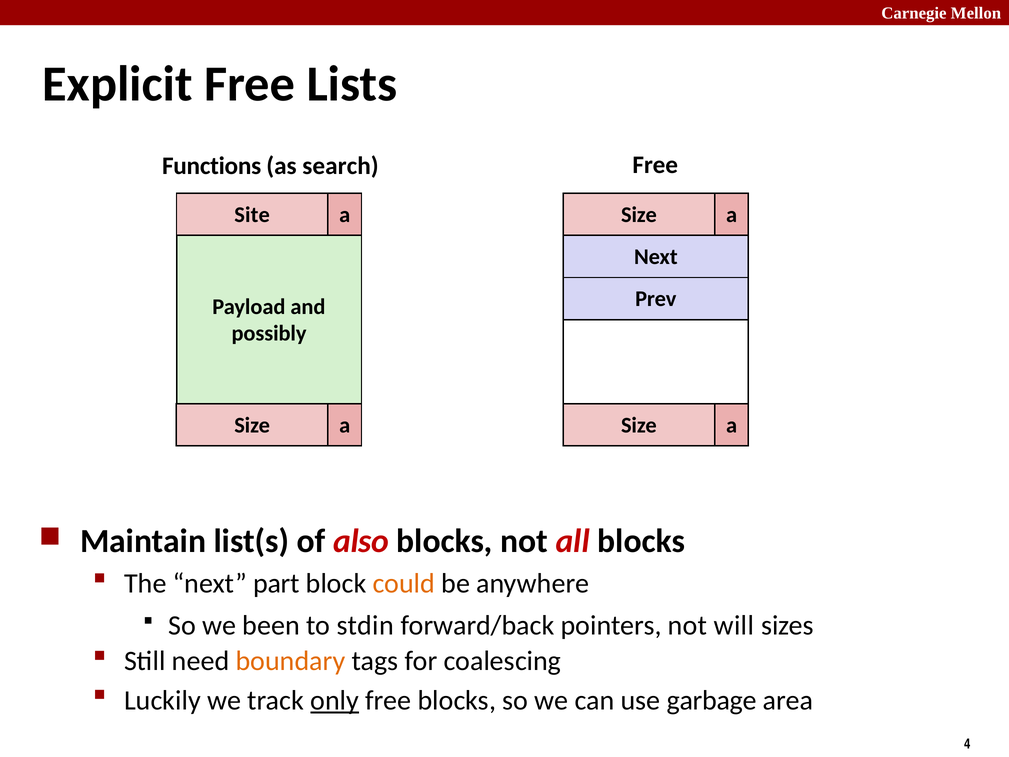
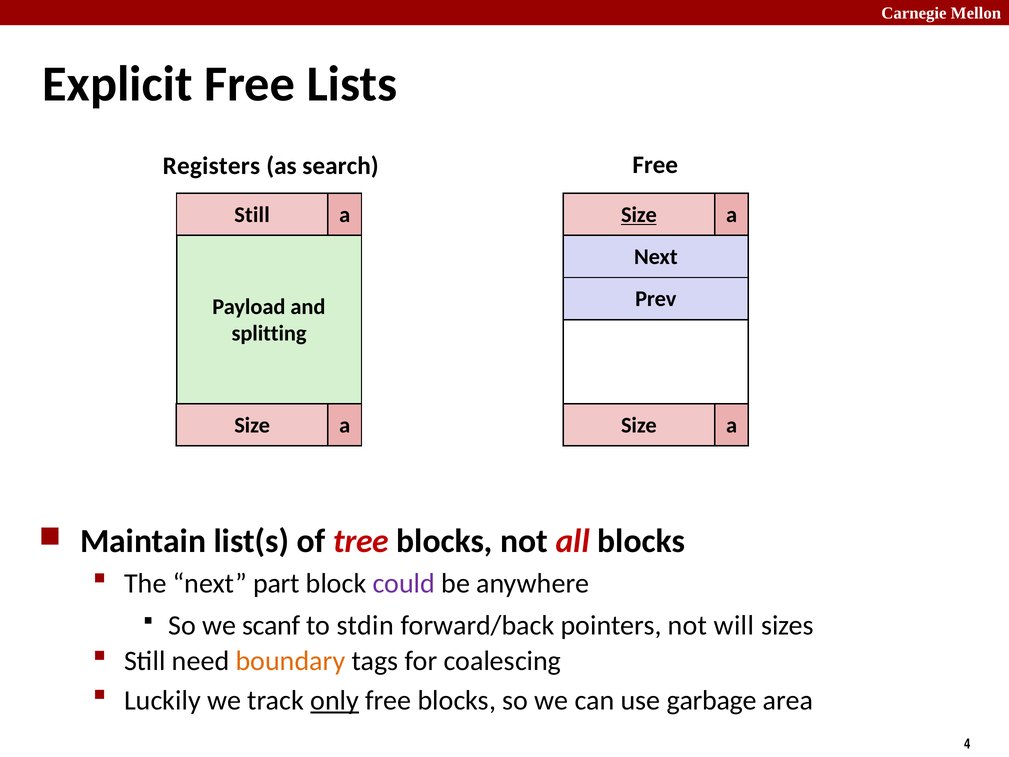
Functions: Functions -> Registers
Site at (252, 215): Site -> Still
Size at (639, 215) underline: none -> present
possibly: possibly -> splitting
also: also -> tree
could colour: orange -> purple
been: been -> scanf
